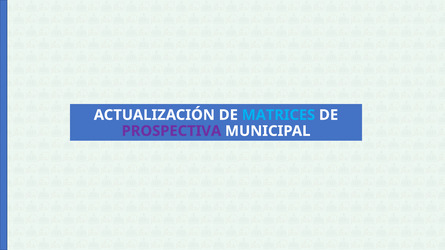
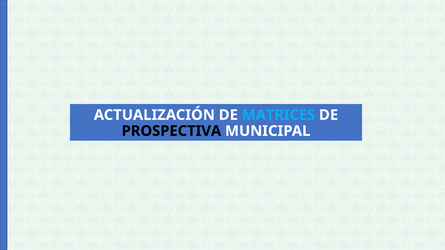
PROSPECTIVA colour: purple -> black
